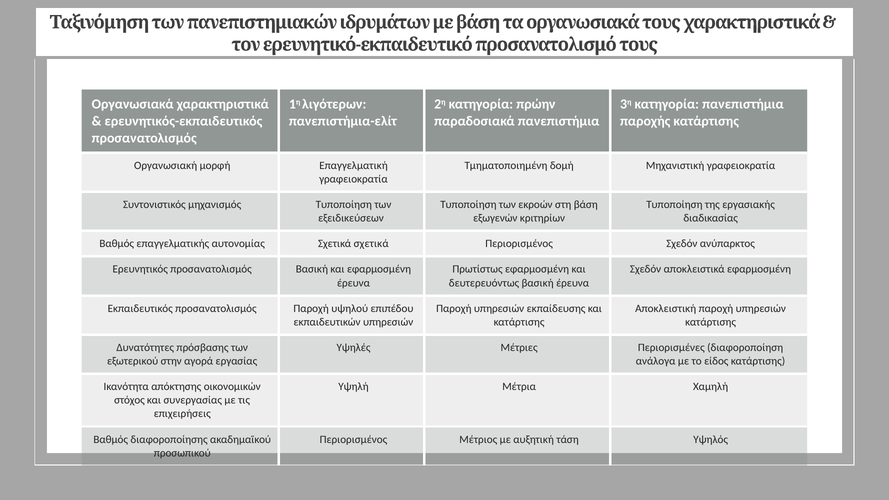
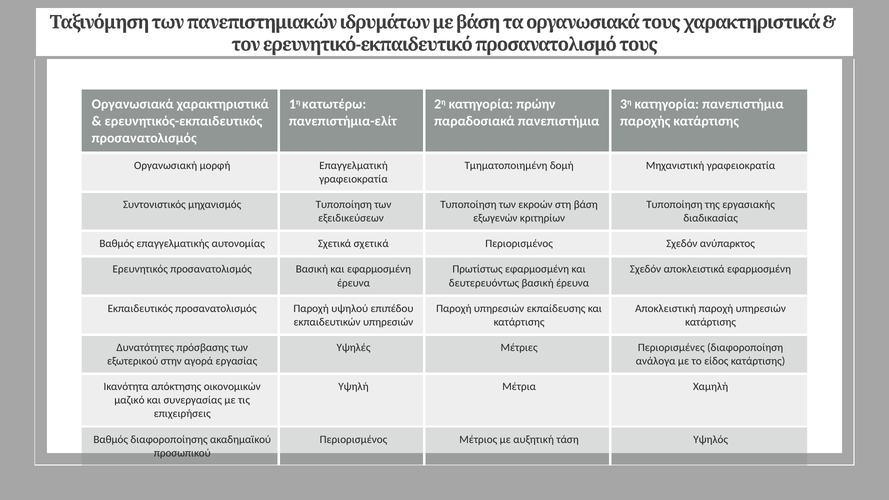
λιγότερων: λιγότερων -> κατωτέρω
στόχος: στόχος -> μαζικό
